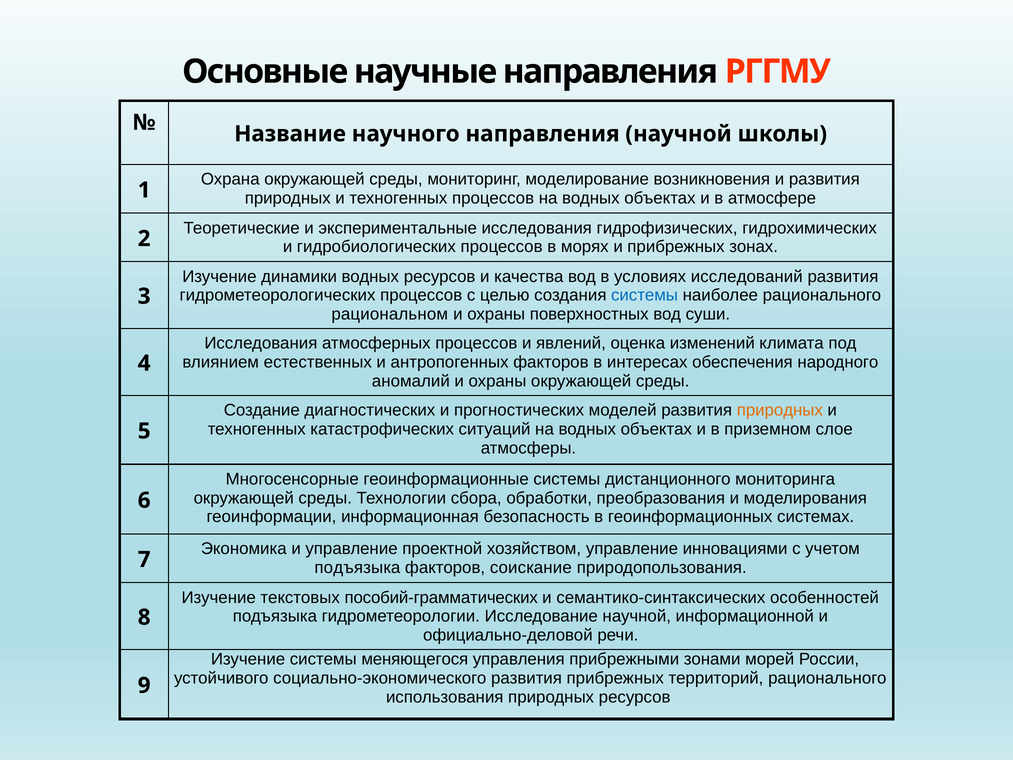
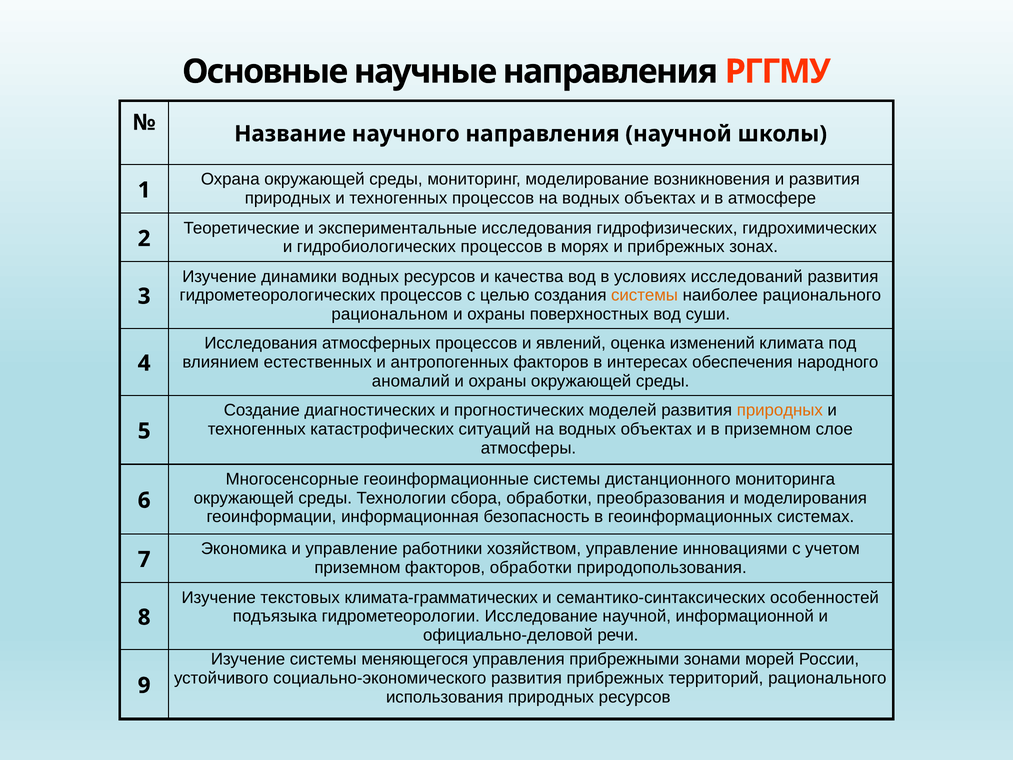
системы at (645, 295) colour: blue -> orange
проектной: проектной -> работники
подъязыка at (357, 568): подъязыка -> приземном
факторов соискание: соискание -> обработки
пособий-грамматических: пособий-грамматических -> климата-грамматических
